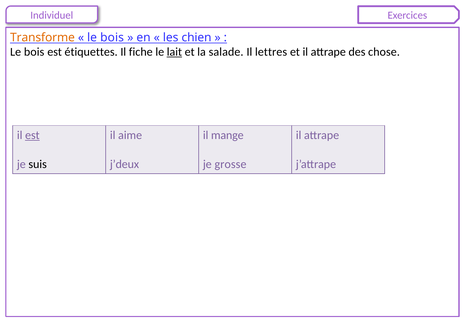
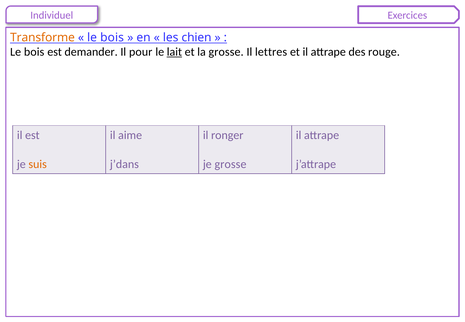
étiquettes: étiquettes -> demander
fiche: fiche -> pour
la salade: salade -> grosse
chose: chose -> rouge
est at (32, 135) underline: present -> none
mange: mange -> ronger
suis colour: black -> orange
j’deux: j’deux -> j’dans
